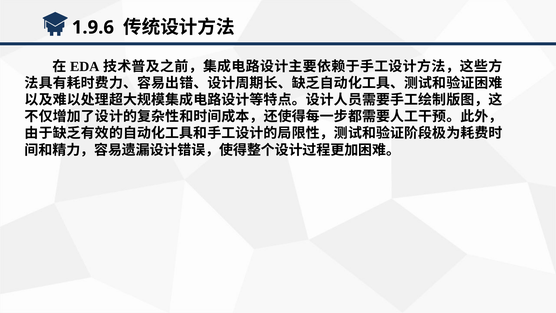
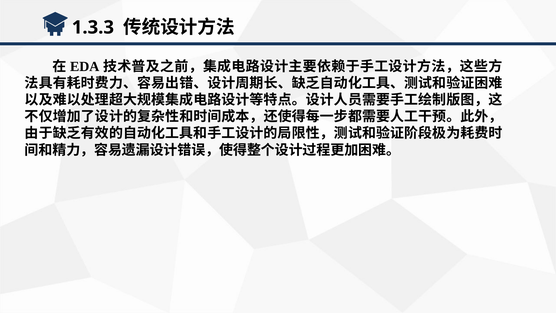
1.9.6: 1.9.6 -> 1.3.3
